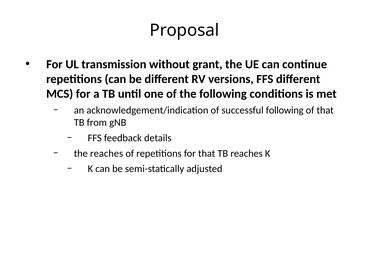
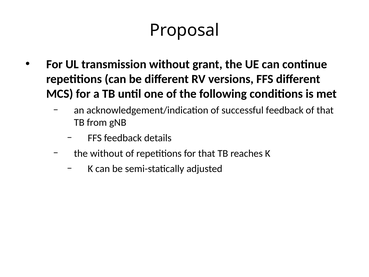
successful following: following -> feedback
the reaches: reaches -> without
